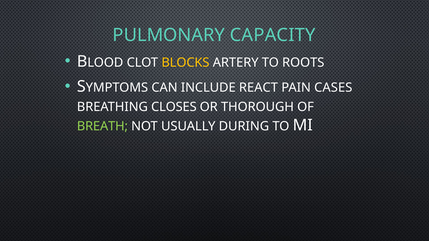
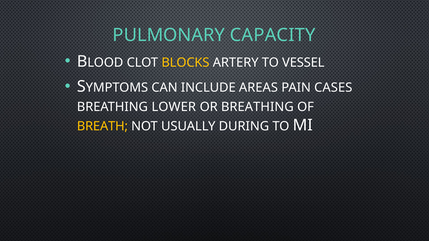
ROOTS: ROOTS -> VESSEL
REACT: REACT -> AREAS
CLOSES: CLOSES -> LOWER
OR THOROUGH: THOROUGH -> BREATHING
BREATH colour: light green -> yellow
